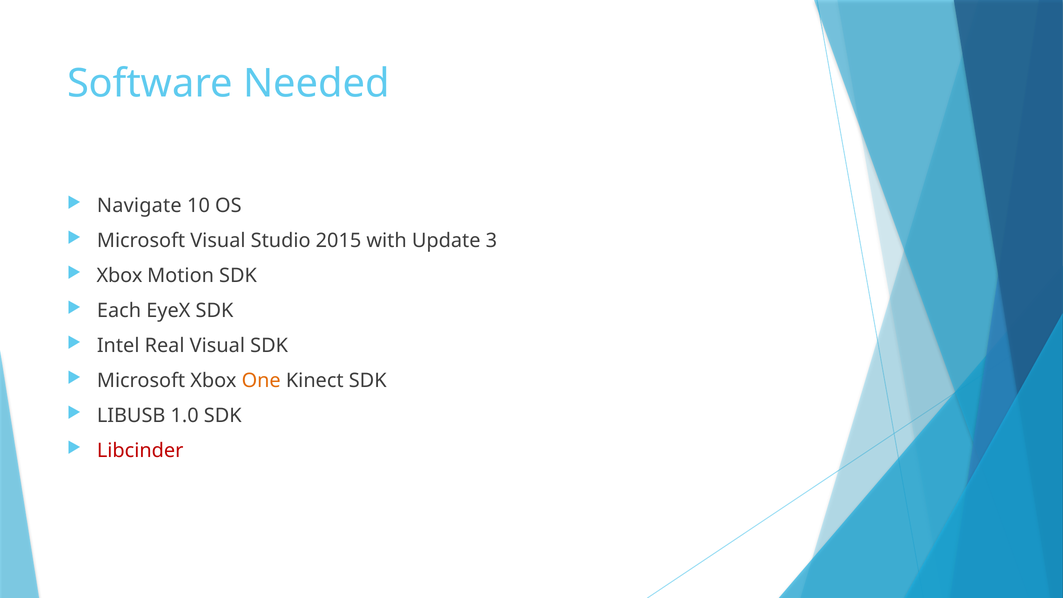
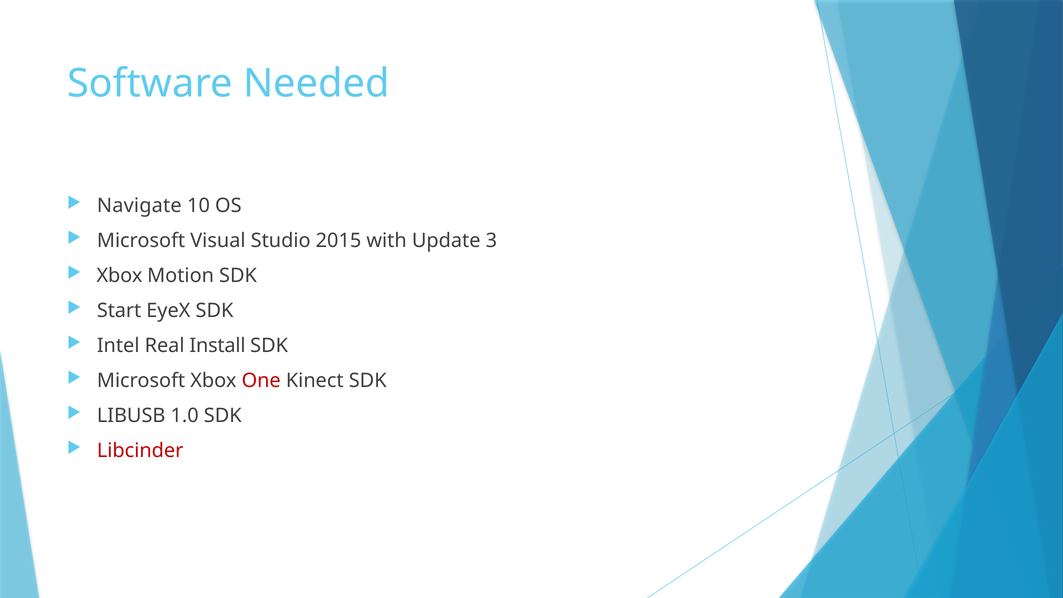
Each: Each -> Start
Real Visual: Visual -> Install
One colour: orange -> red
